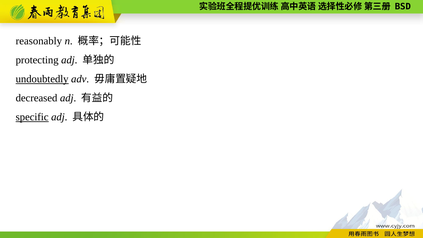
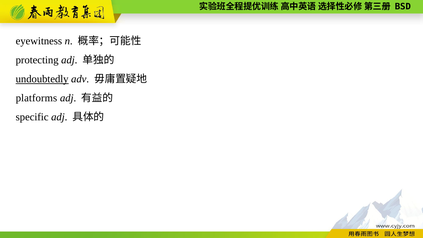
reasonably: reasonably -> eyewitness
decreased: decreased -> platforms
specific underline: present -> none
